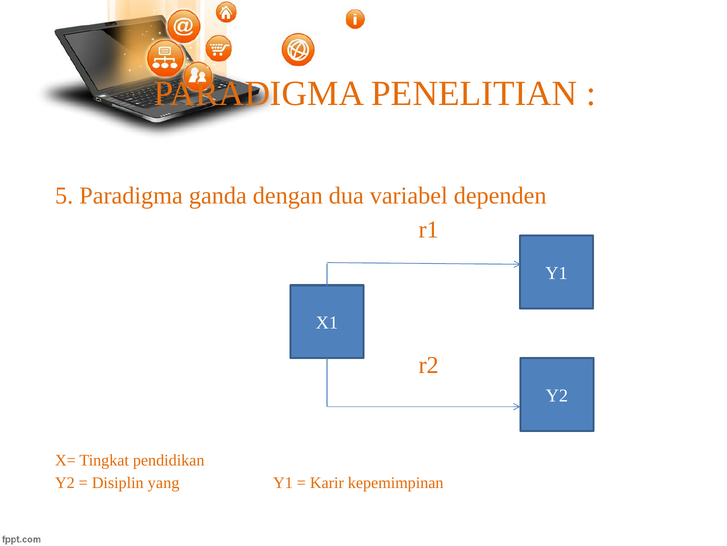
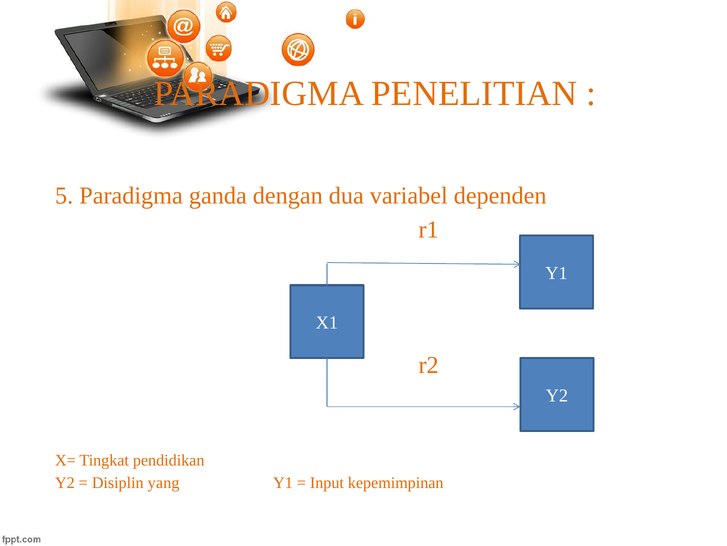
Karir: Karir -> Input
